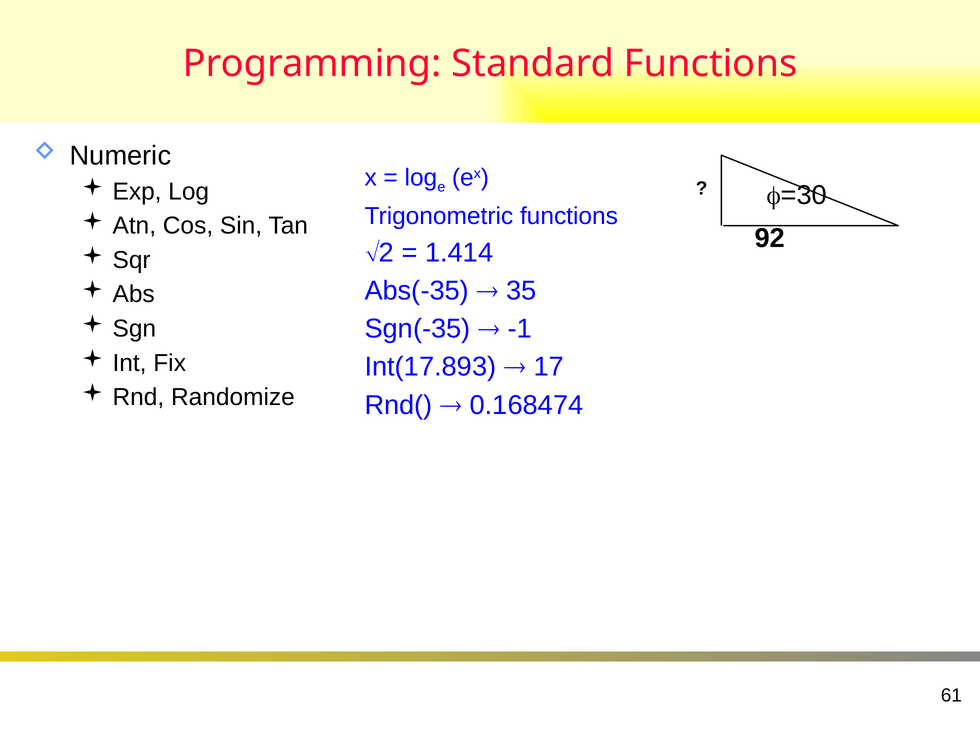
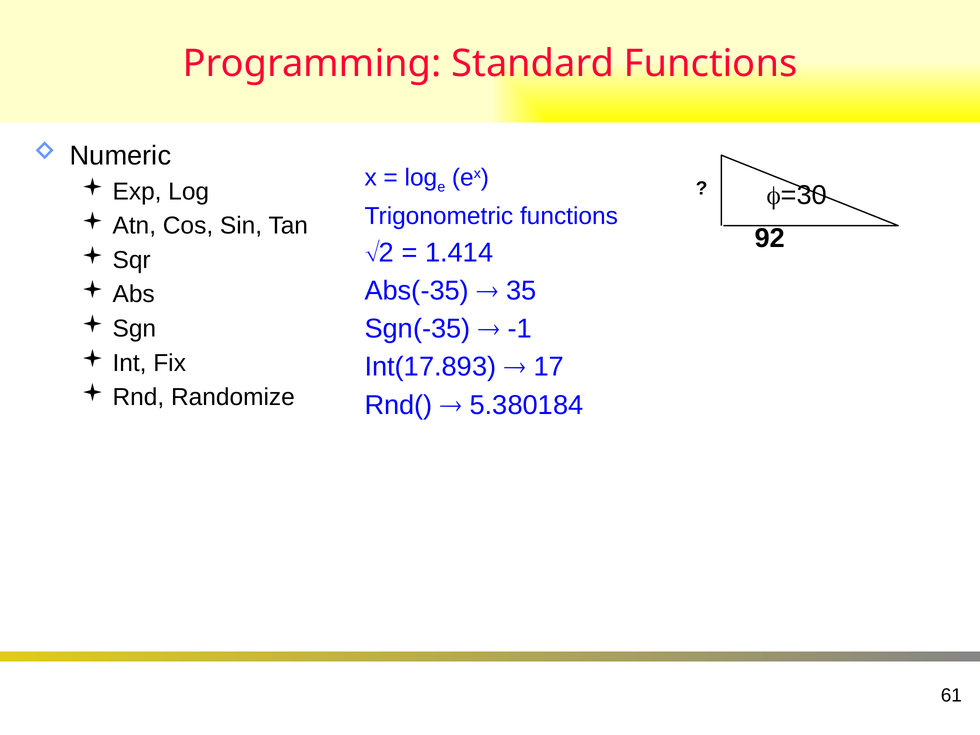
0.168474: 0.168474 -> 5.380184
